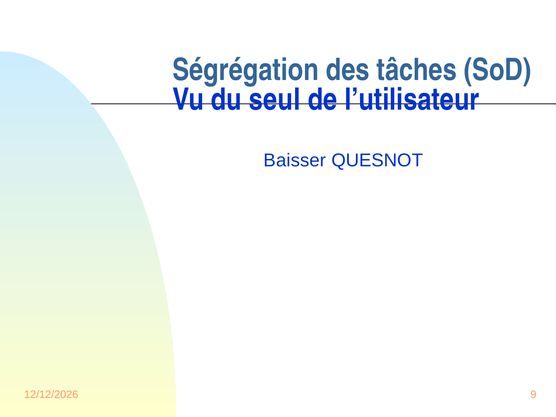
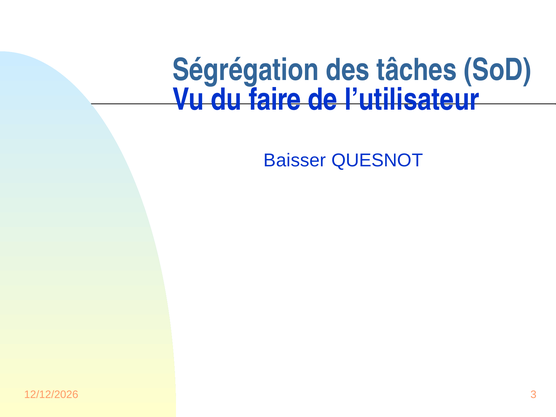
seul: seul -> faire
9: 9 -> 3
